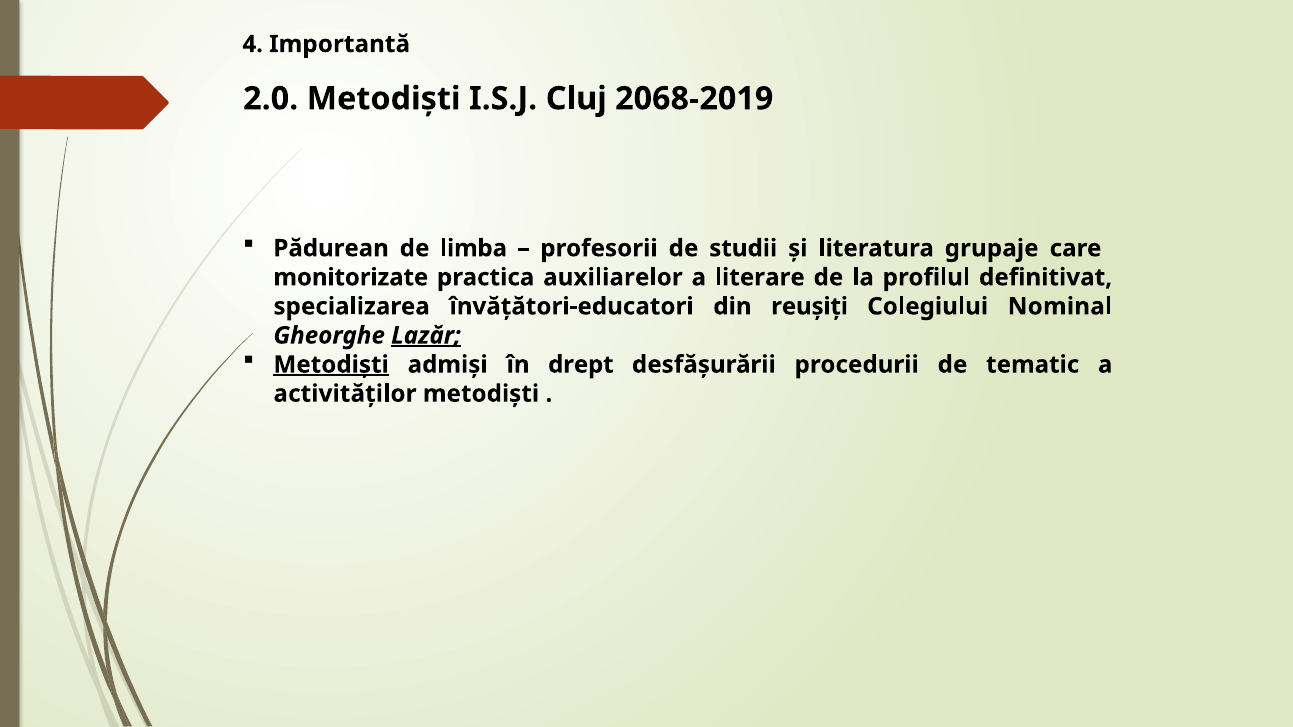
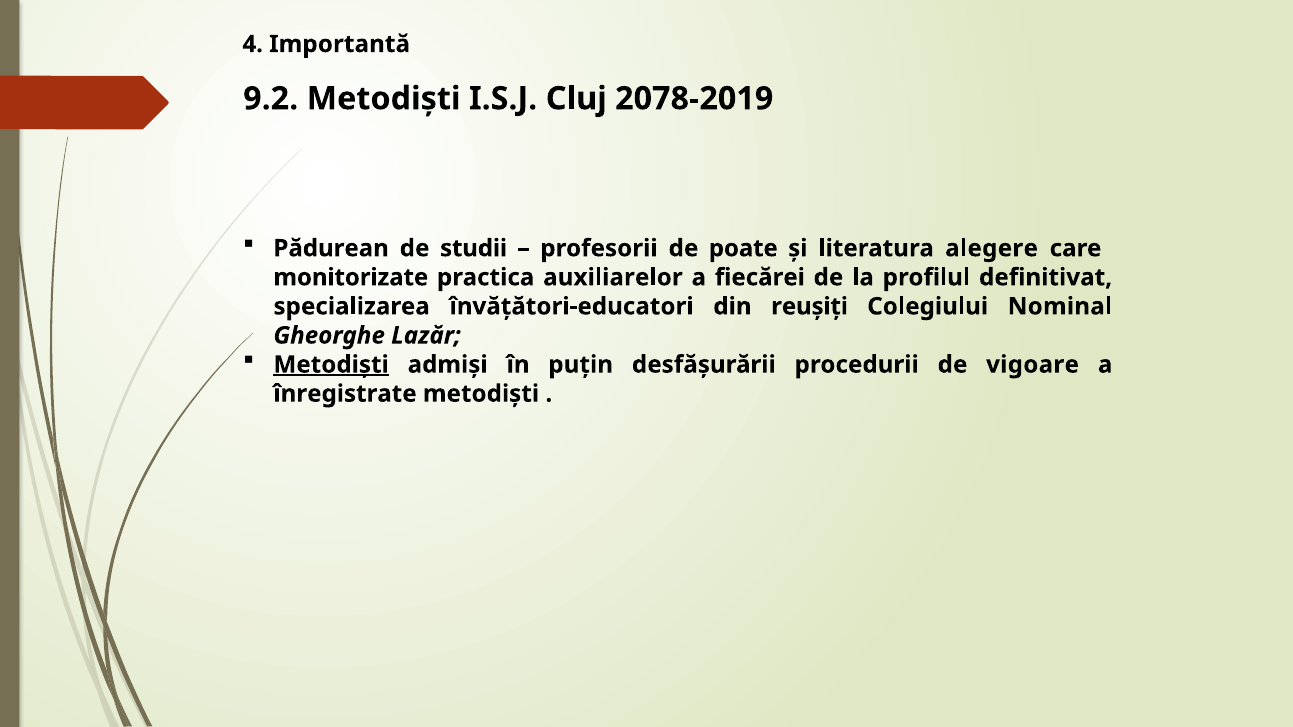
2.0: 2.0 -> 9.2
2068-2019: 2068-2019 -> 2078-2019
limba: limba -> studii
studii: studii -> poate
grupaje: grupaje -> alegere
literare: literare -> fiecărei
Lazăr underline: present -> none
drept: drept -> puțin
tematic: tematic -> vigoare
activităților: activităților -> înregistrate
